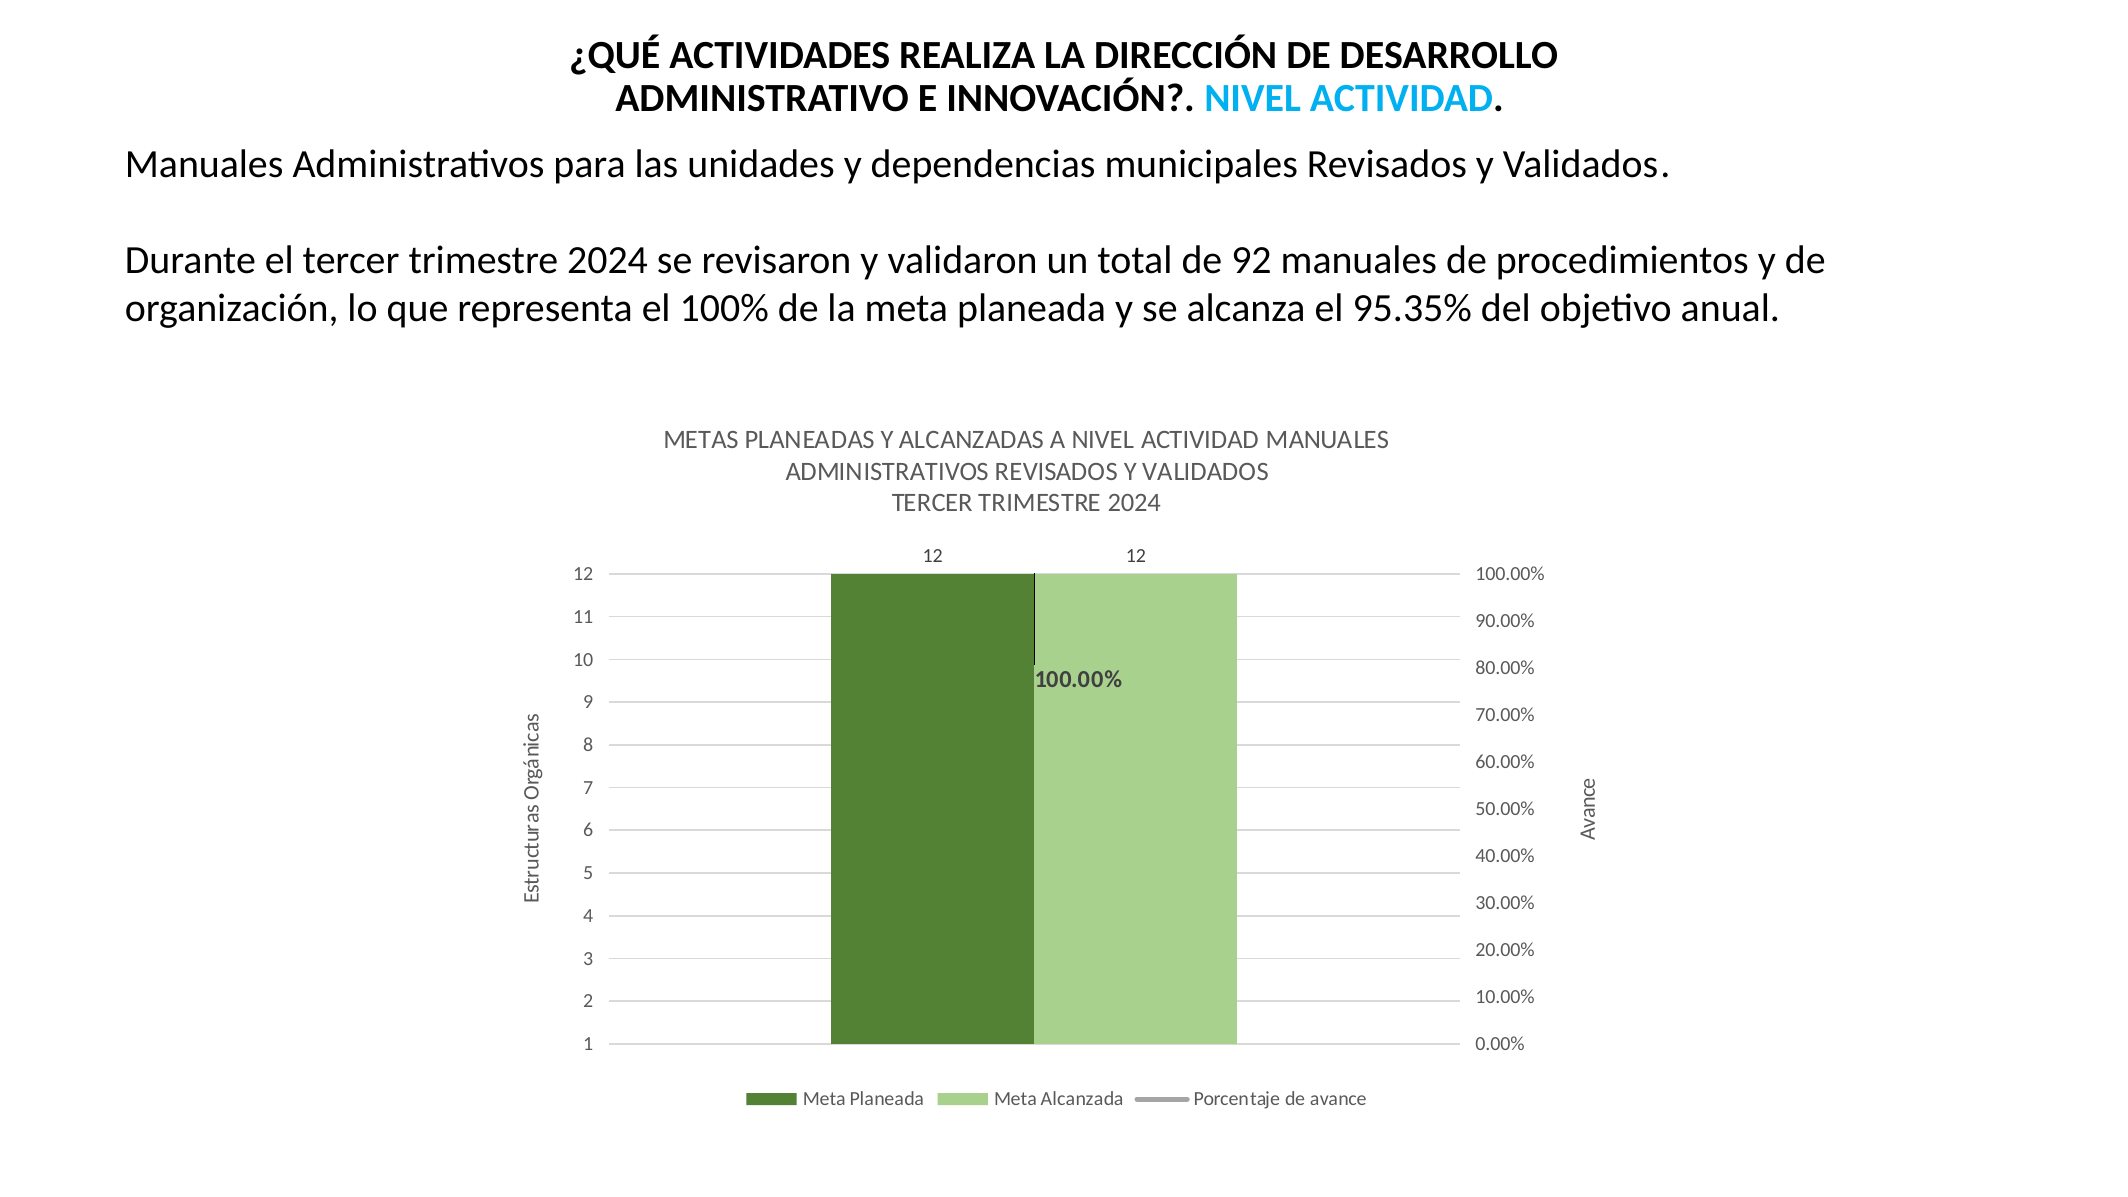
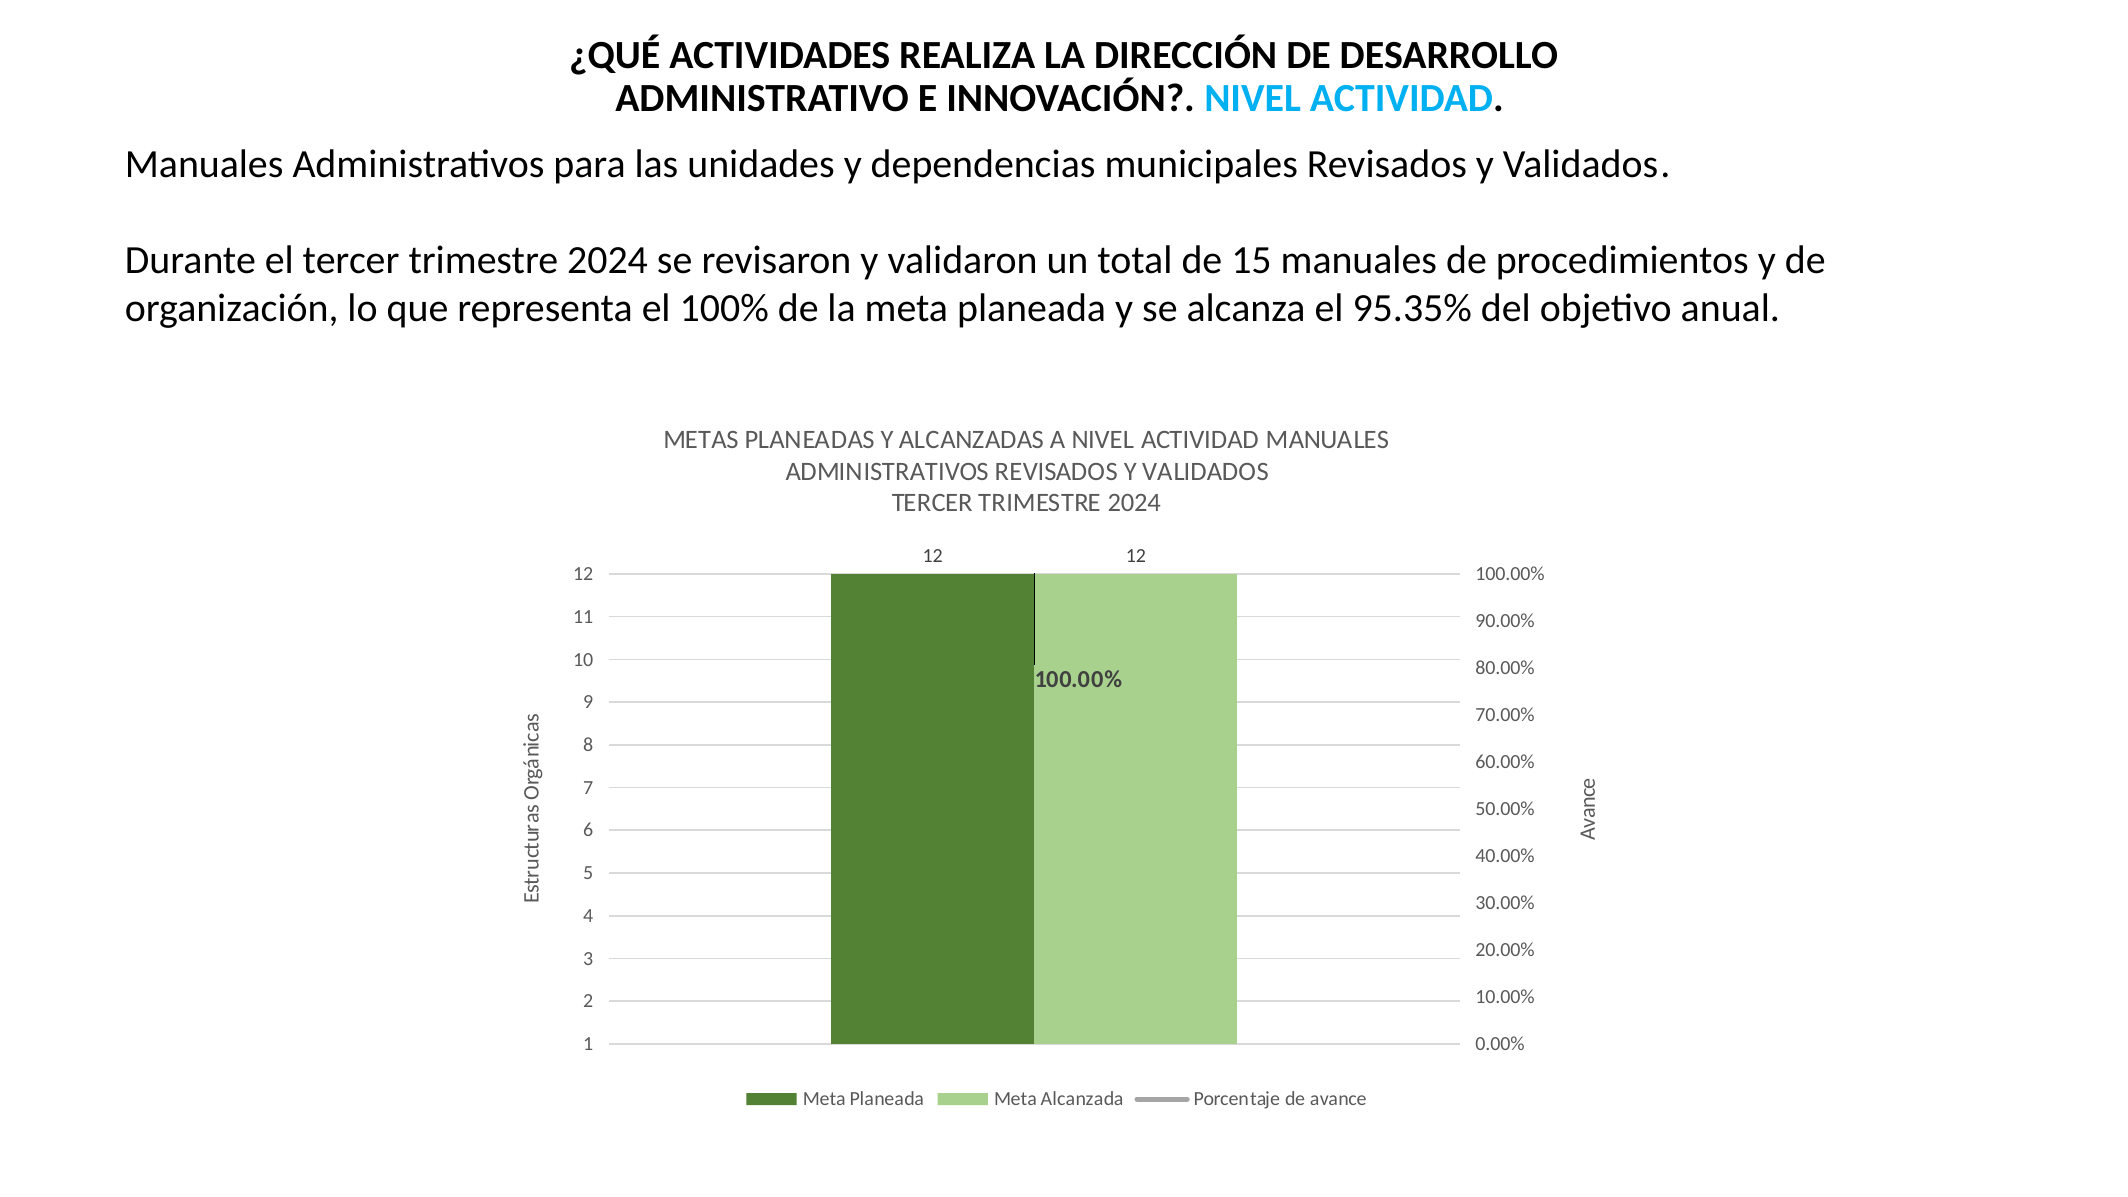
92: 92 -> 15
